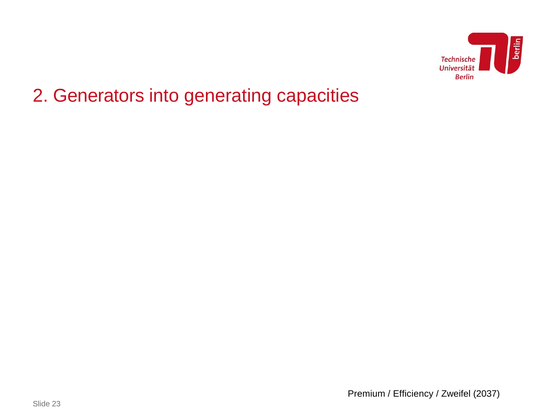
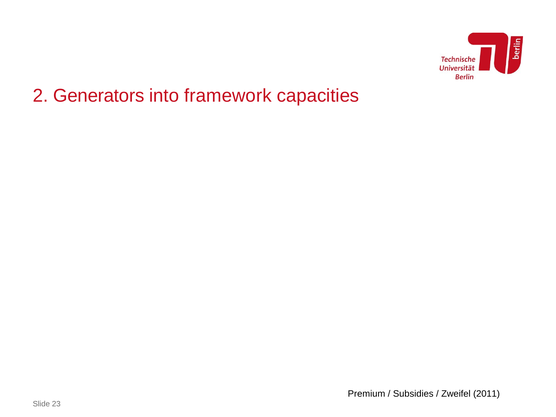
generating: generating -> framework
Efficiency: Efficiency -> Subsidies
2037: 2037 -> 2011
